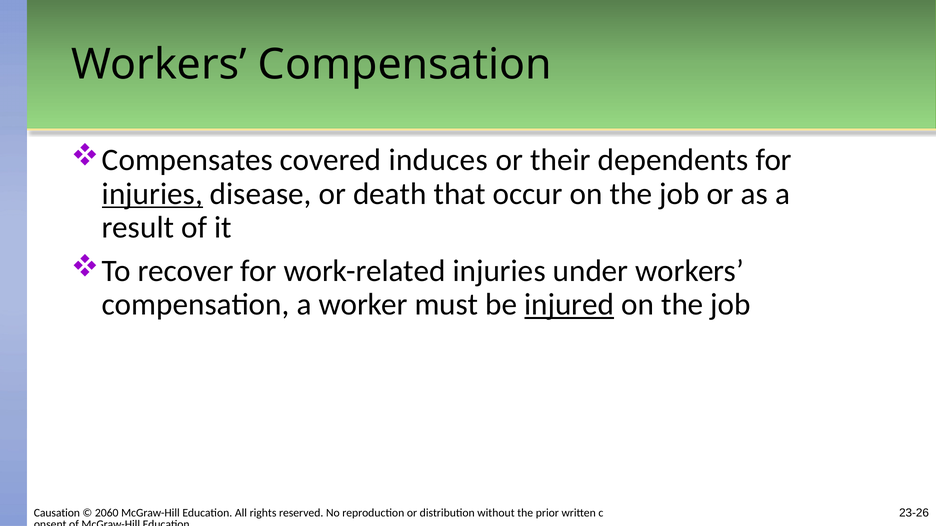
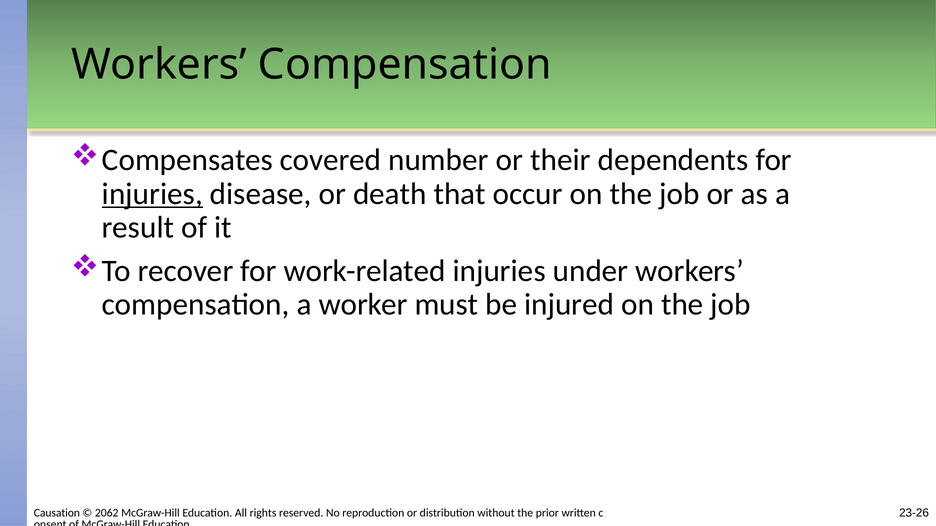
induces: induces -> number
injured underline: present -> none
2060: 2060 -> 2062
